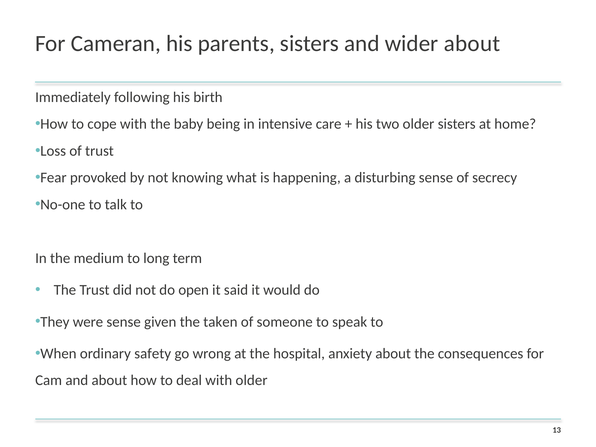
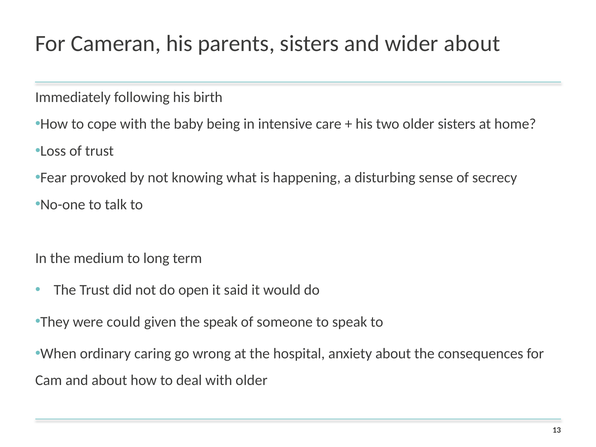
were sense: sense -> could
the taken: taken -> speak
safety: safety -> caring
